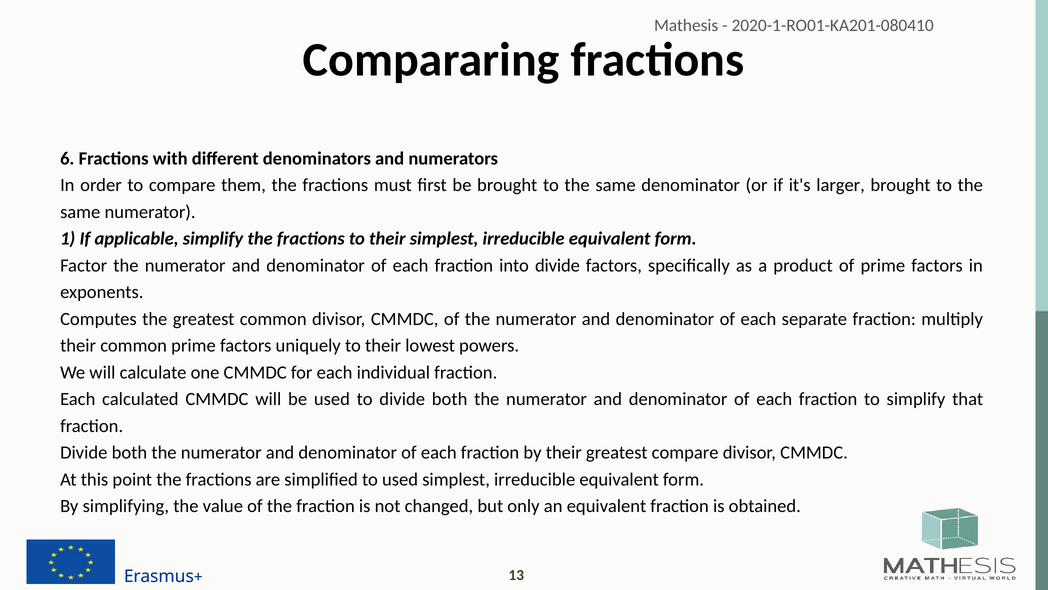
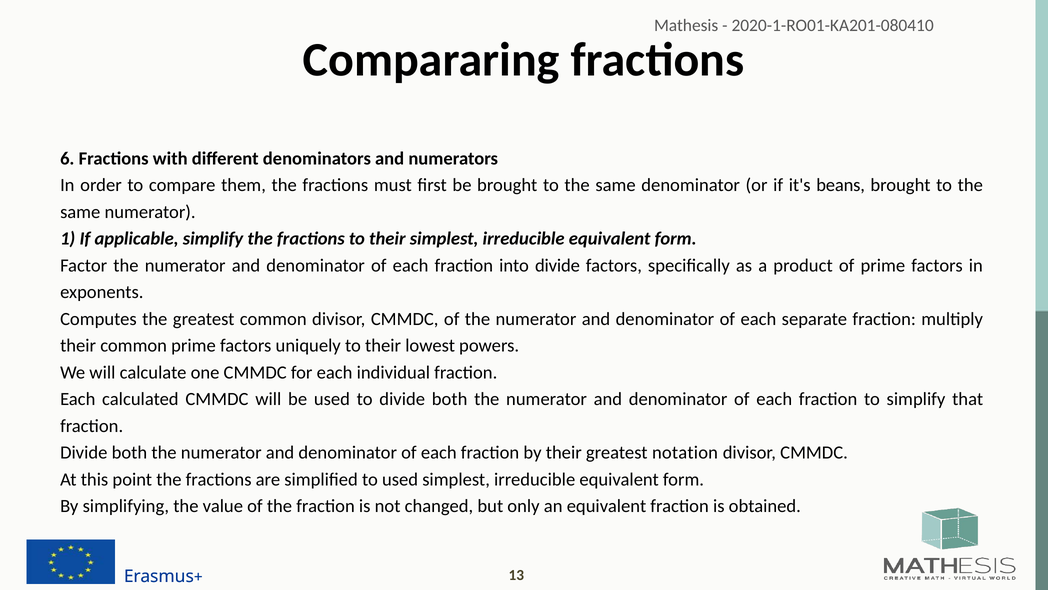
larger: larger -> beans
greatest compare: compare -> notation
